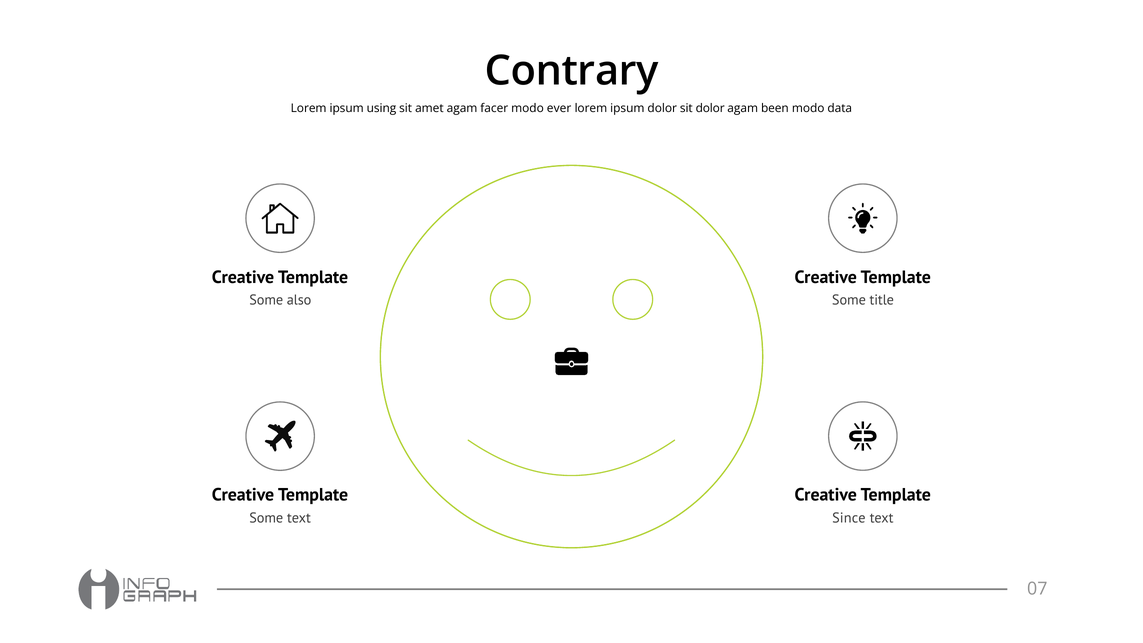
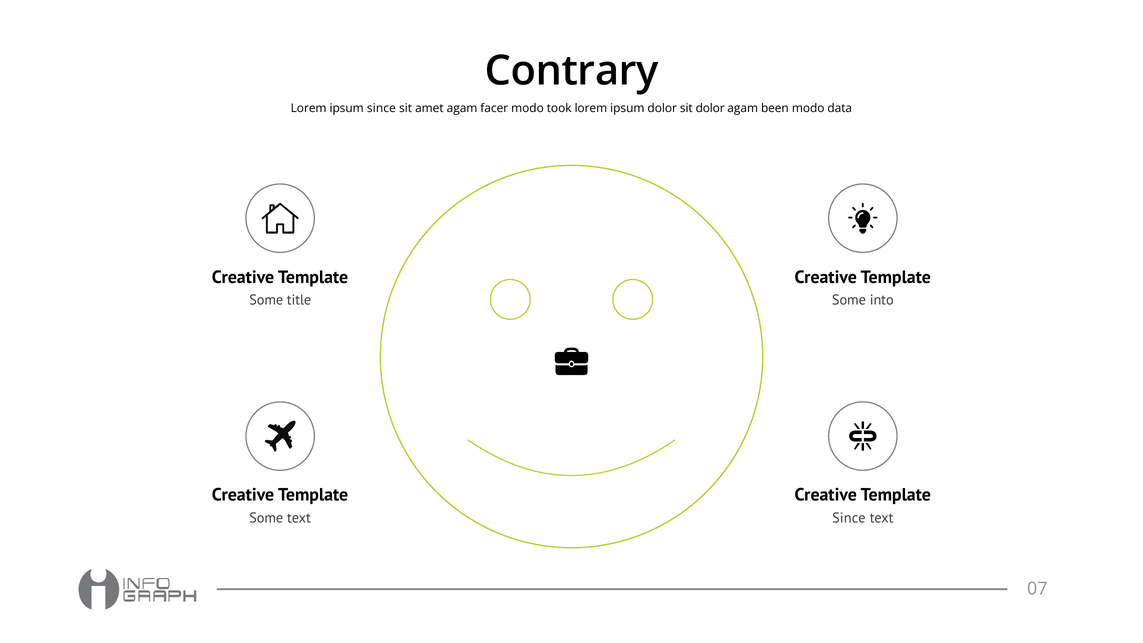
ipsum using: using -> since
ever: ever -> took
also: also -> title
title: title -> into
